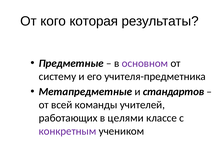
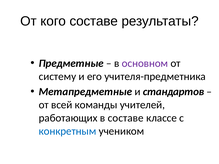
кого которая: которая -> составе
в целями: целями -> составе
конкретным colour: purple -> blue
